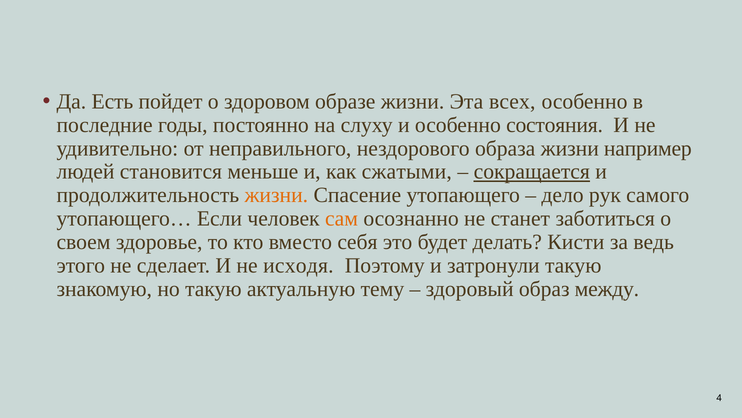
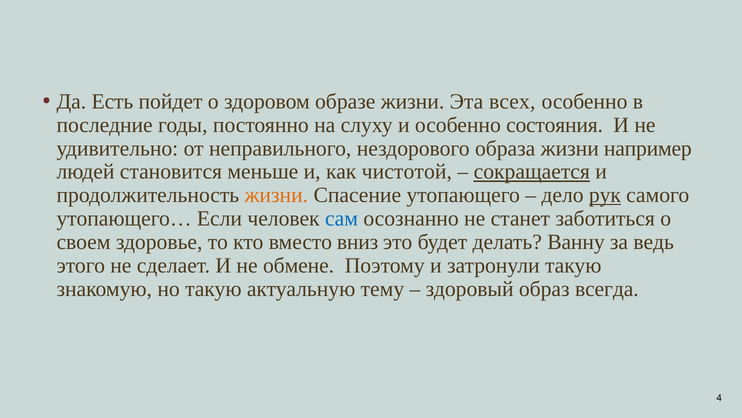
сжатыми: сжатыми -> чистотой
рук underline: none -> present
сам colour: orange -> blue
себя: себя -> вниз
Кисти: Кисти -> Ванну
исходя: исходя -> обмене
между: между -> всегда
